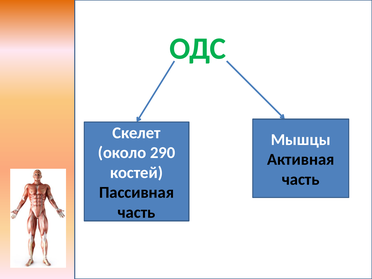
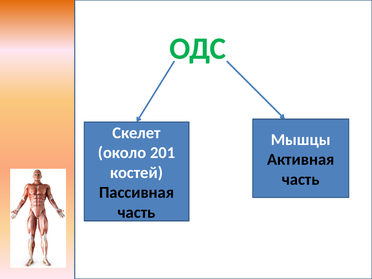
290: 290 -> 201
